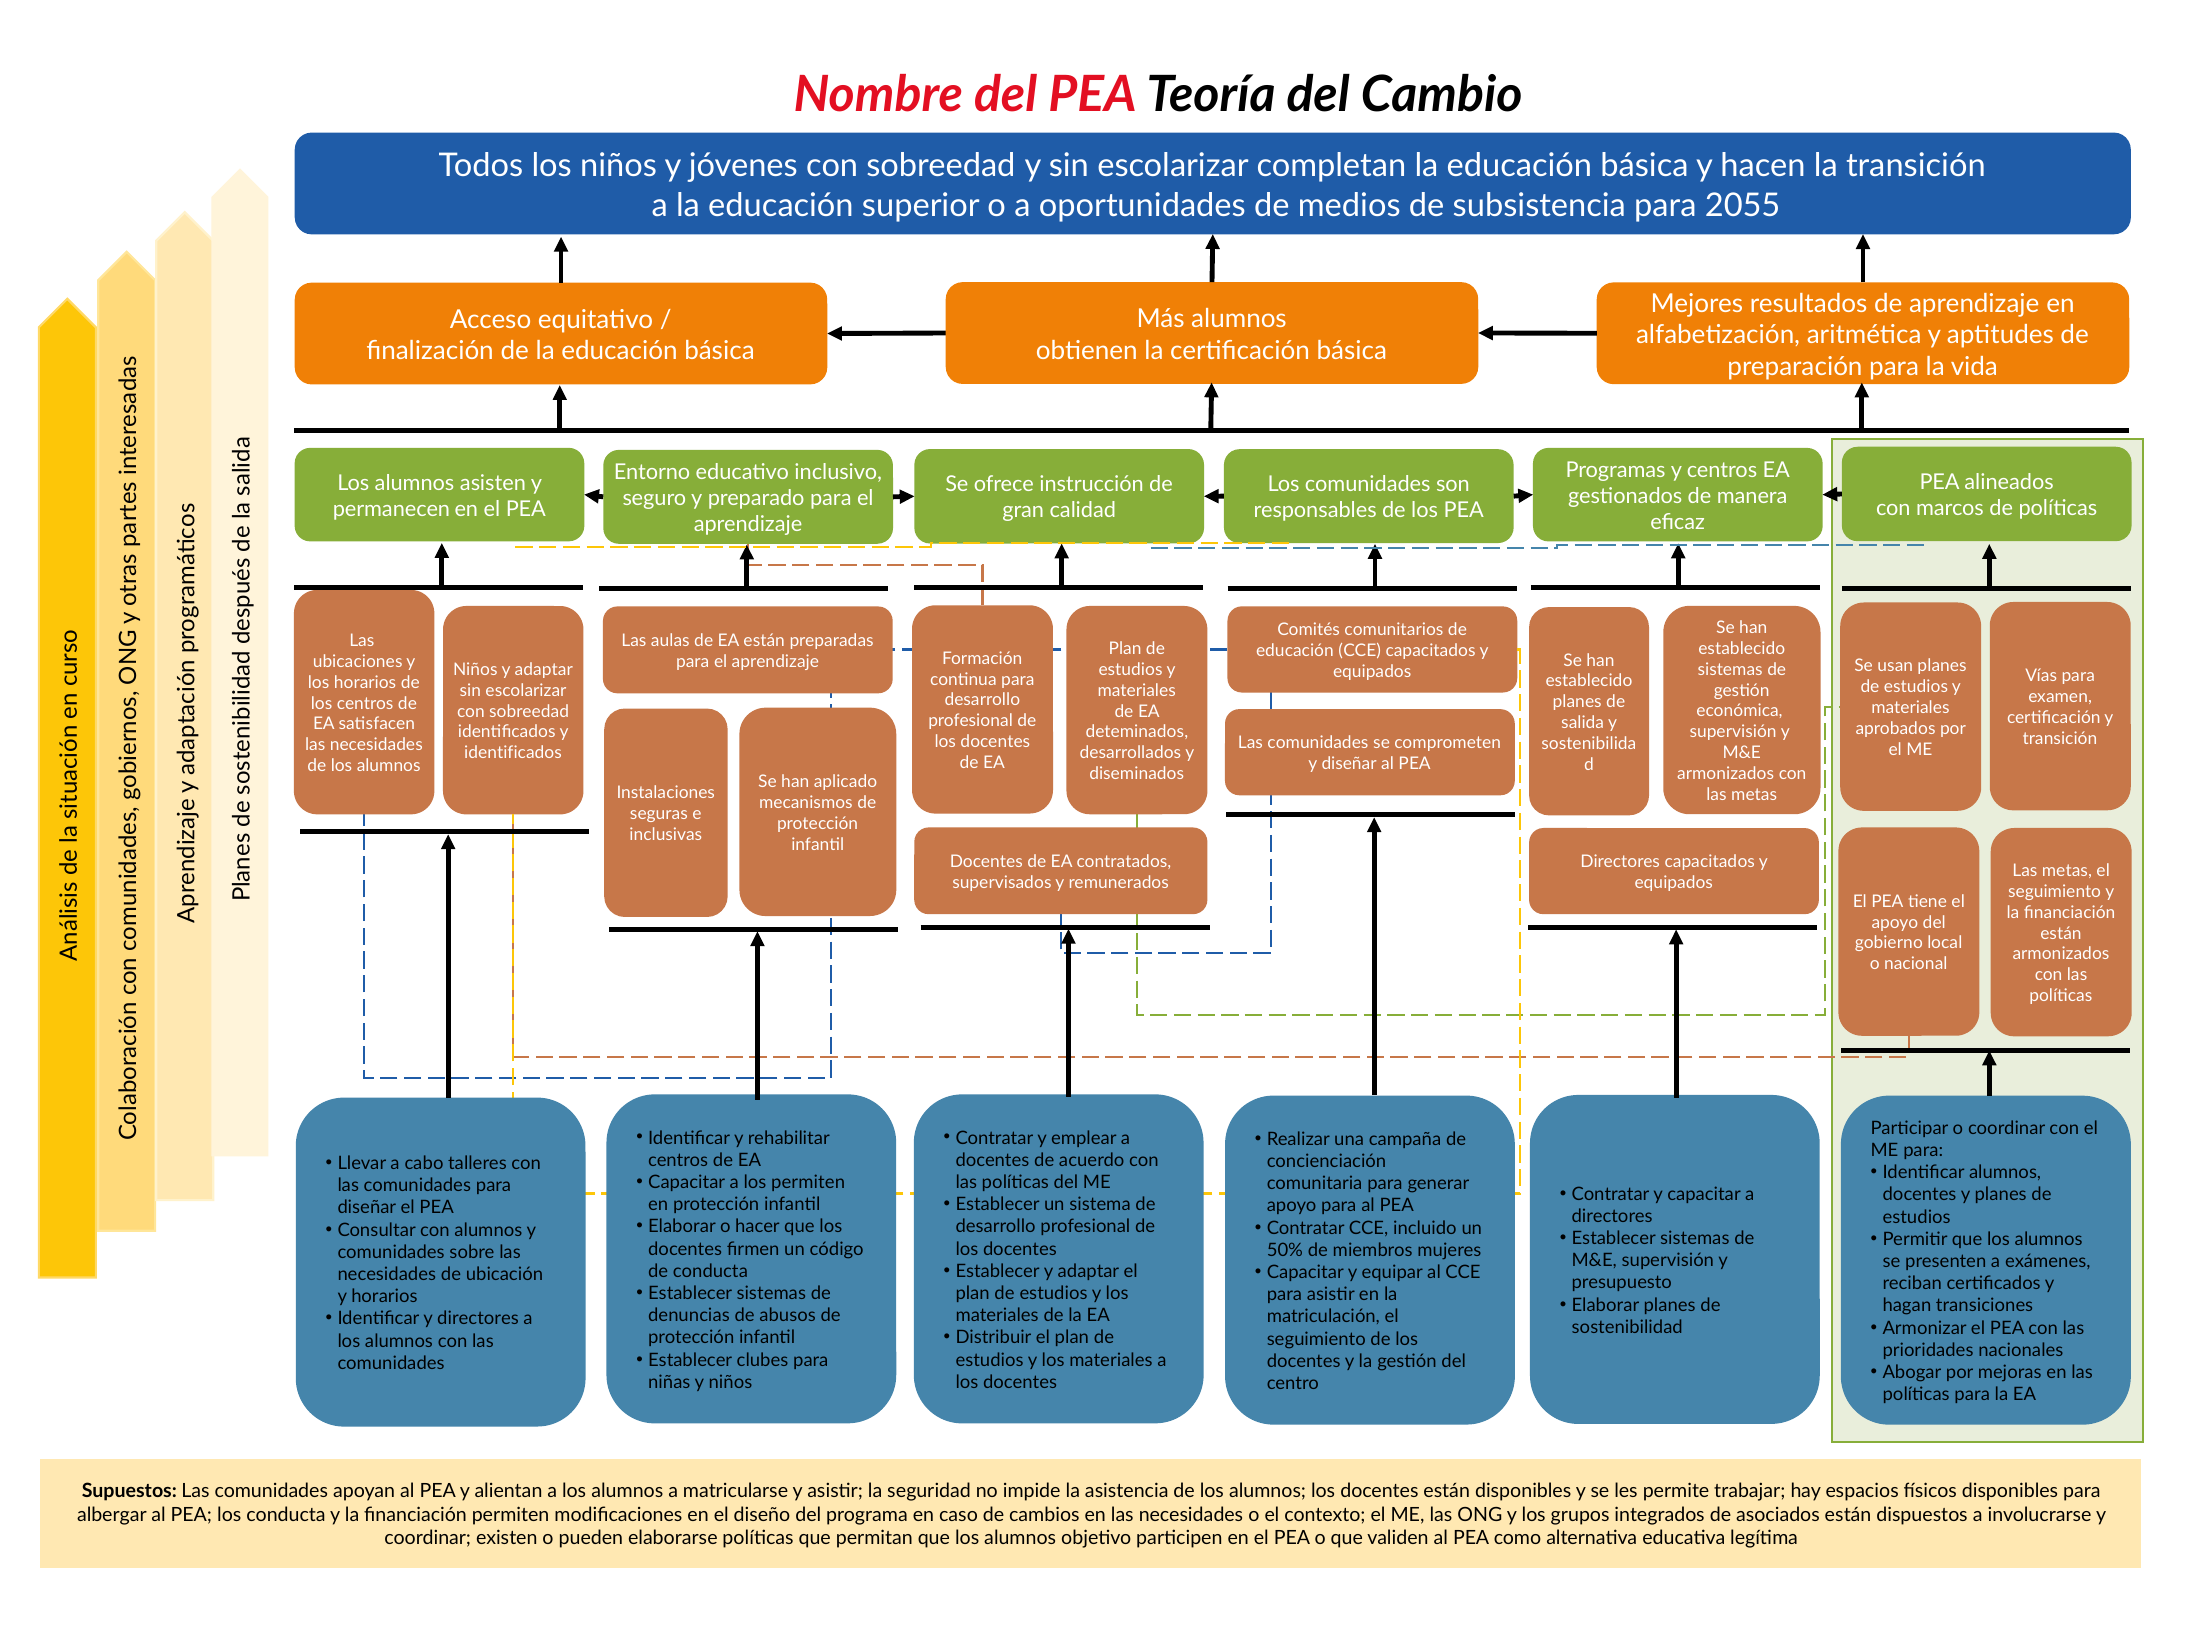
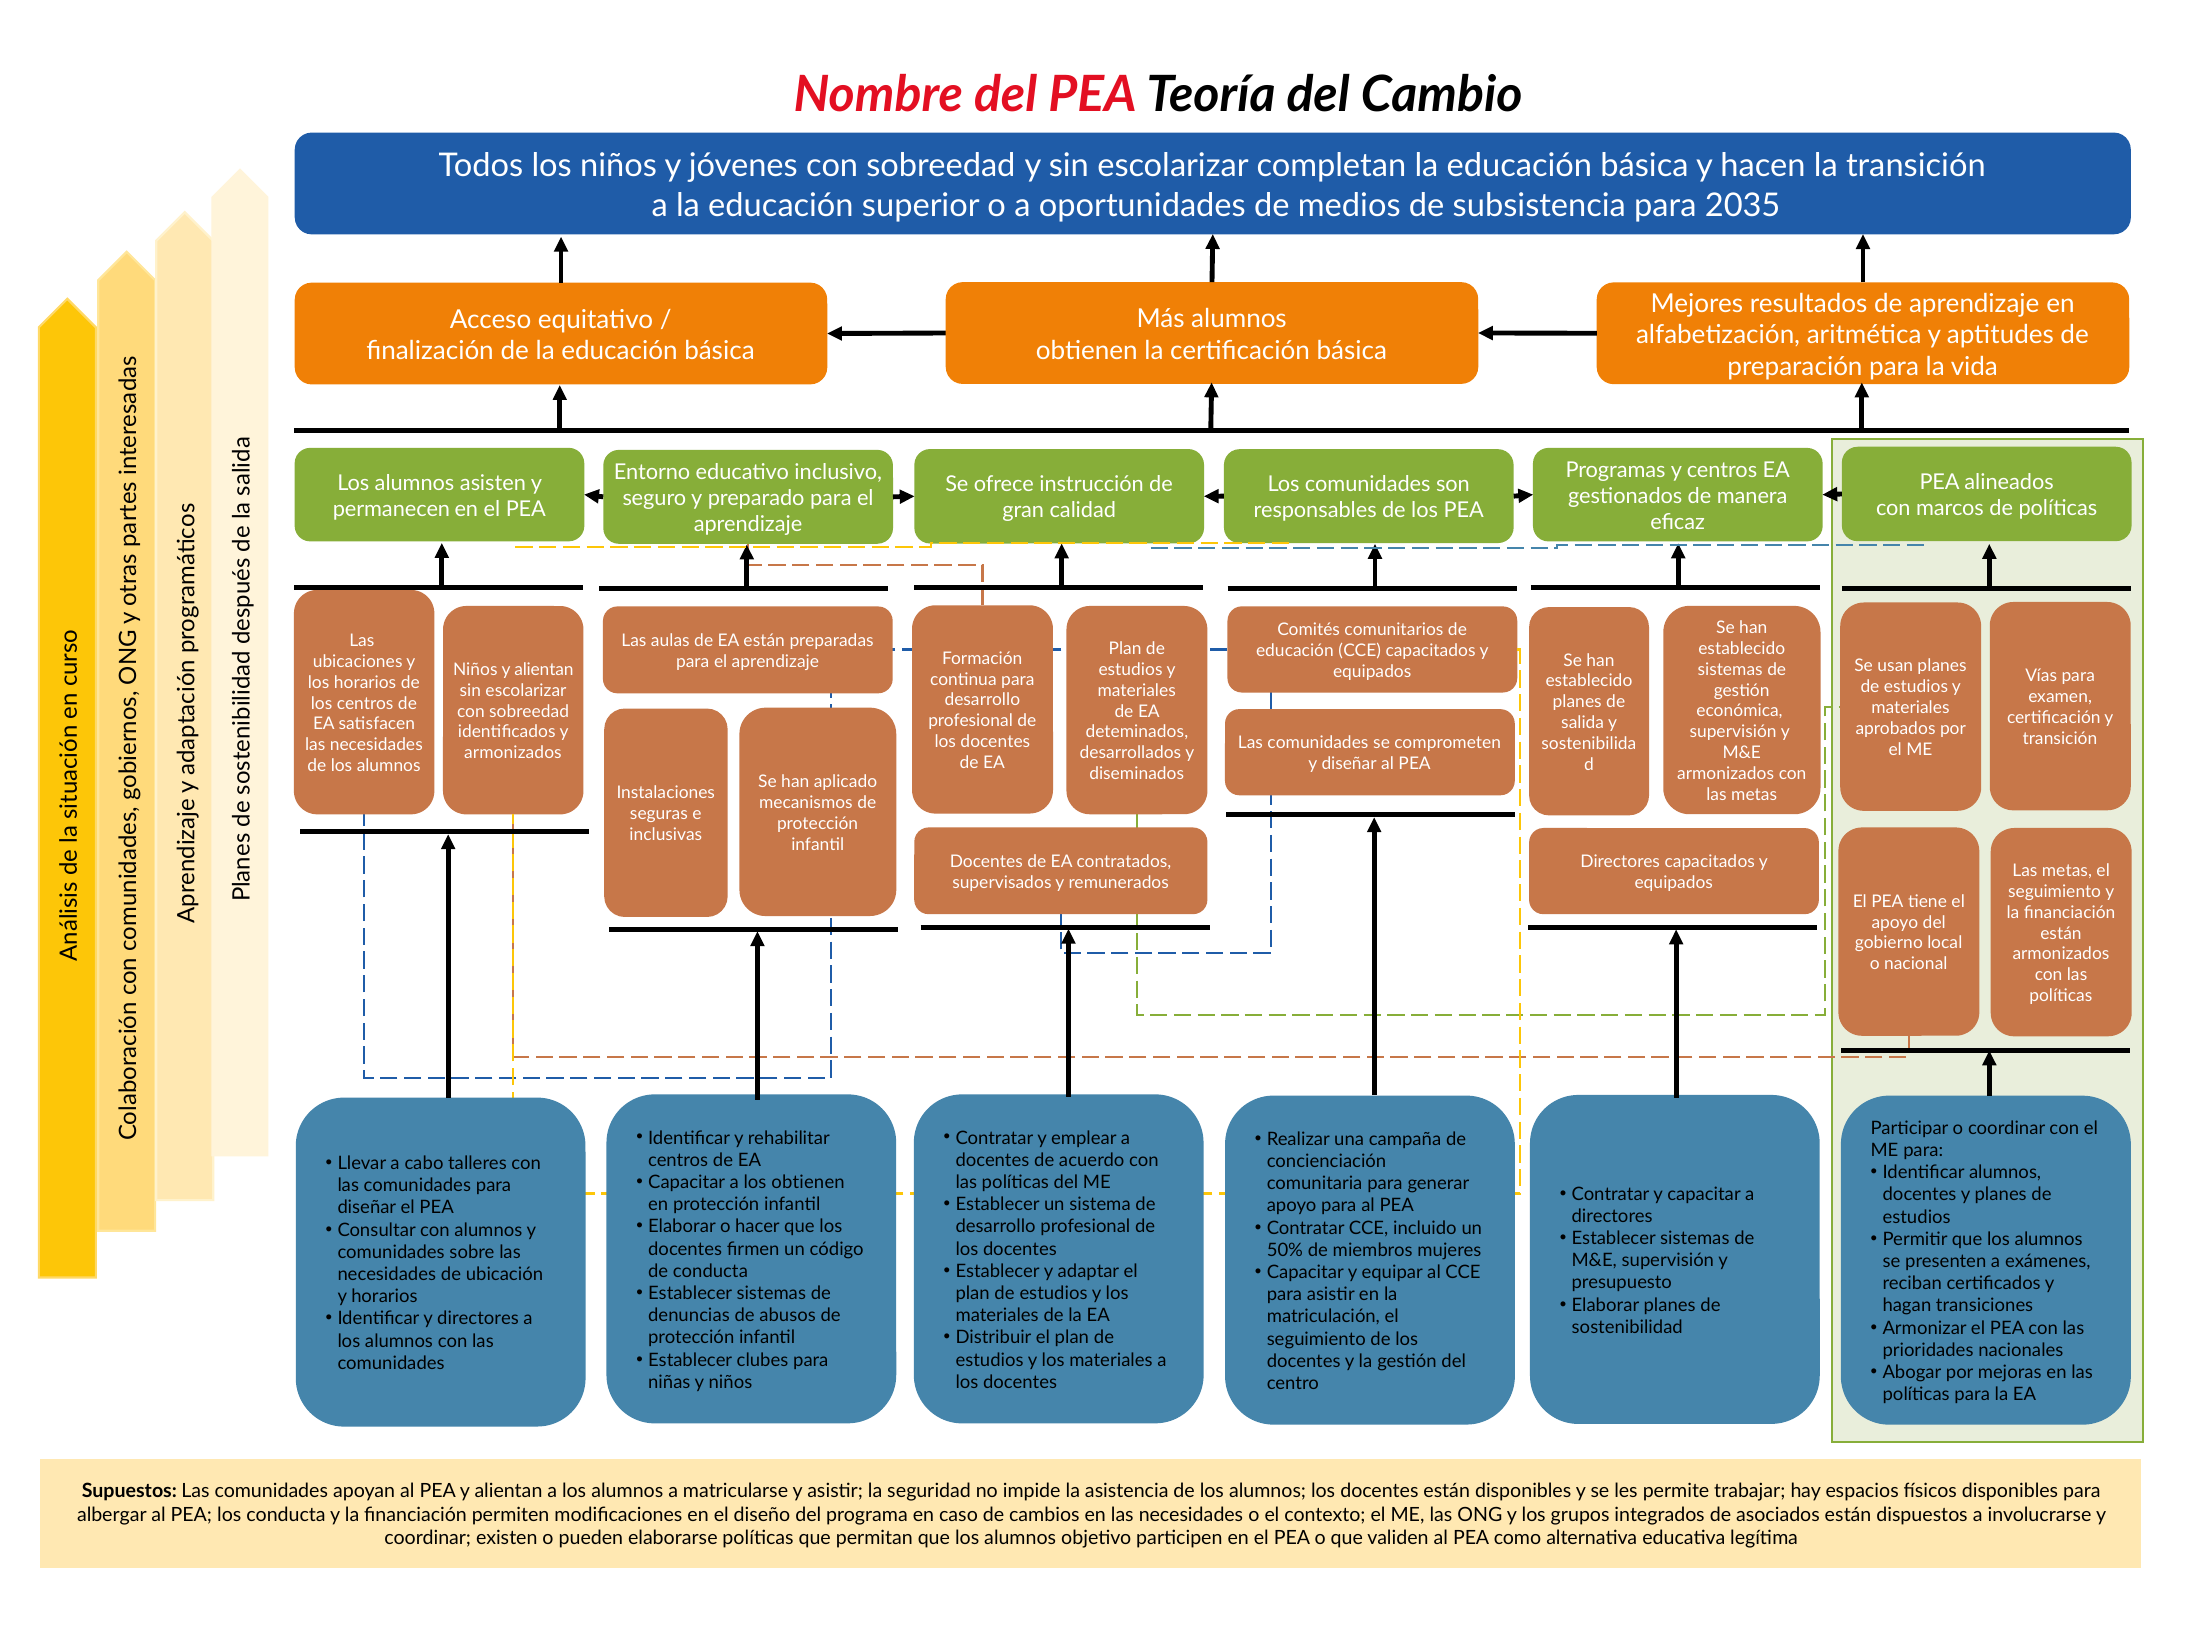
2055: 2055 -> 2035
Niños y adaptar: adaptar -> alientan
identificados at (513, 753): identificados -> armonizados
los permiten: permiten -> obtienen
